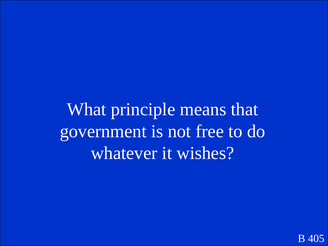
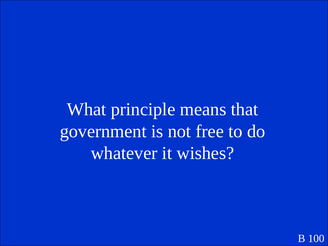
405: 405 -> 100
